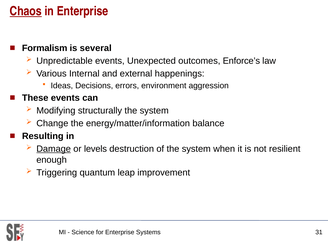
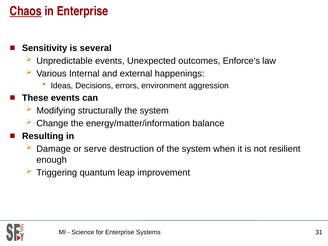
Formalism: Formalism -> Sensitivity
Damage underline: present -> none
levels: levels -> serve
